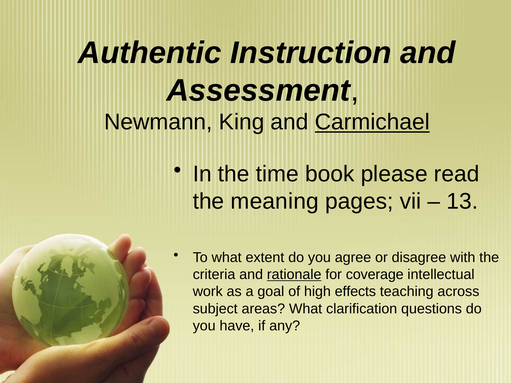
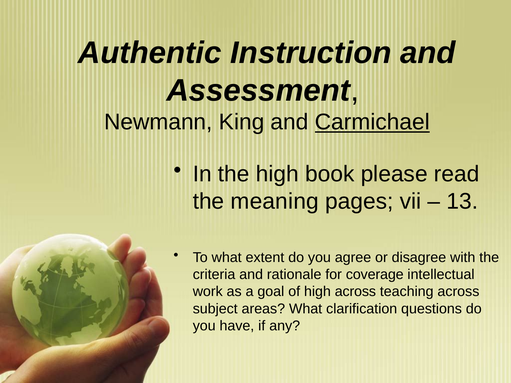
the time: time -> high
rationale underline: present -> none
high effects: effects -> across
